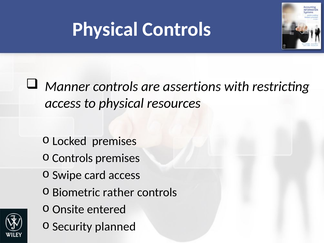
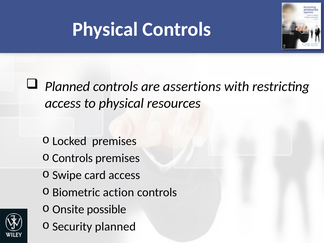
Manner at (67, 87): Manner -> Planned
rather: rather -> action
entered: entered -> possible
